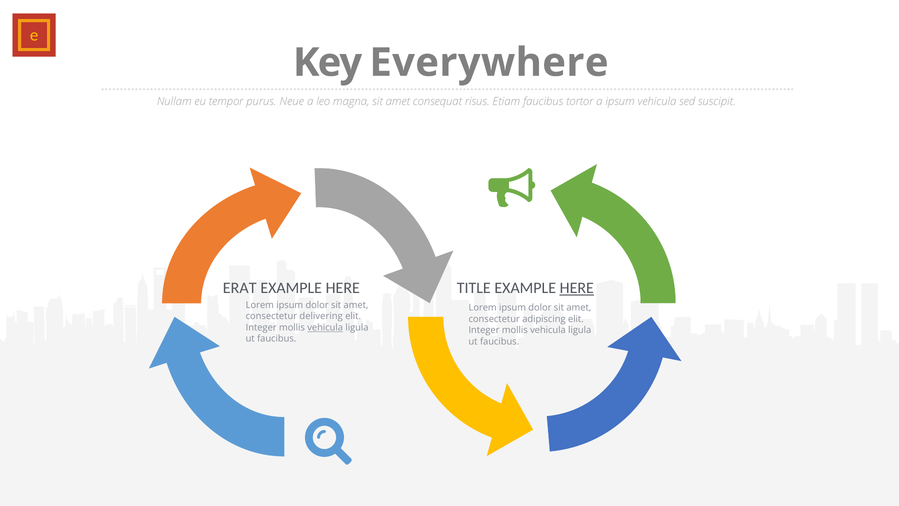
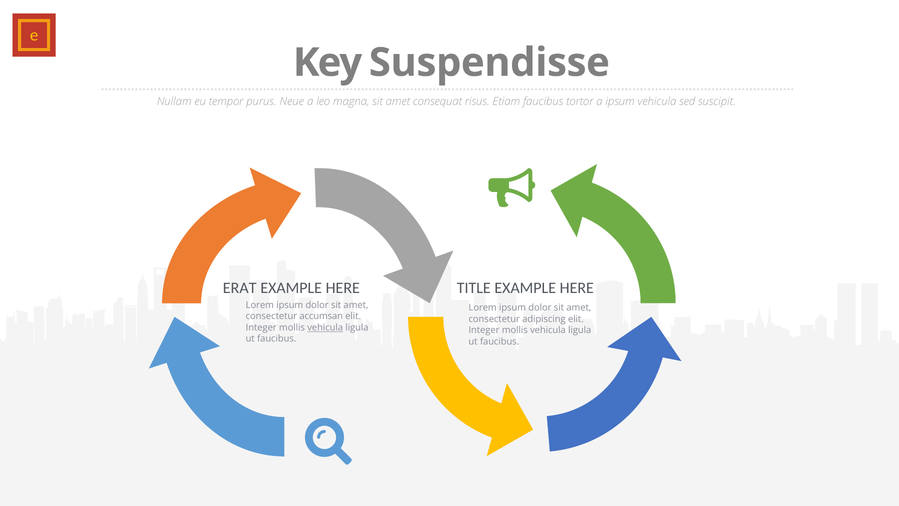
Everywhere: Everywhere -> Suspendisse
HERE at (577, 288) underline: present -> none
delivering: delivering -> accumsan
